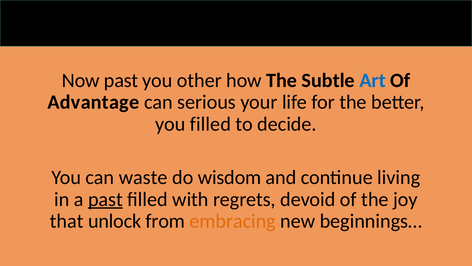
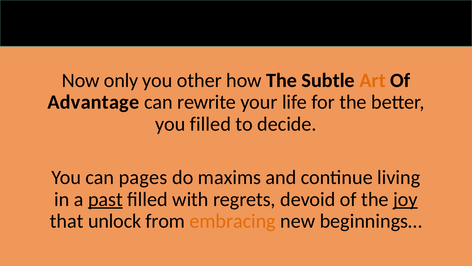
Now past: past -> only
Art colour: blue -> orange
serious: serious -> rewrite
waste: waste -> pages
wisdom: wisdom -> maxims
joy underline: none -> present
